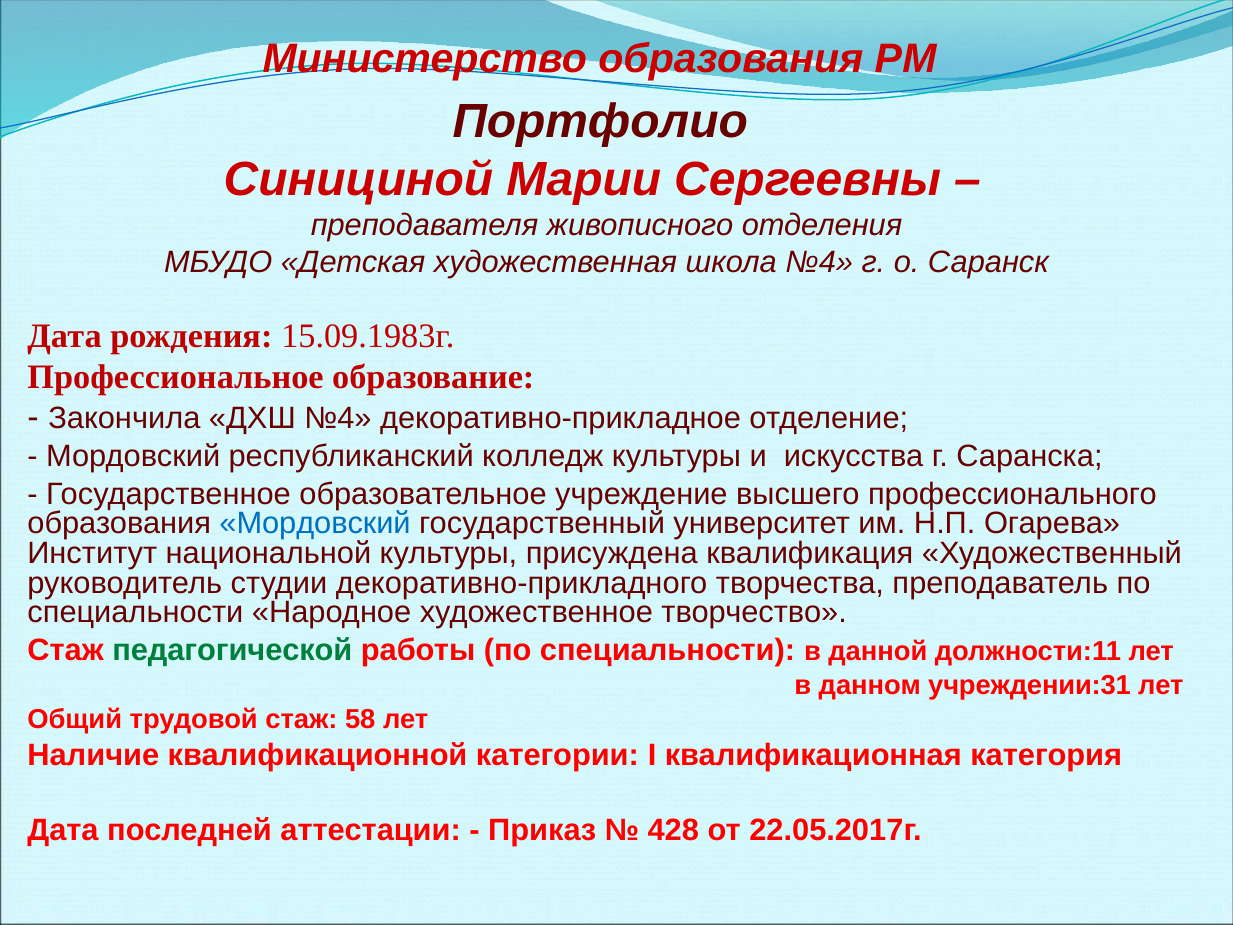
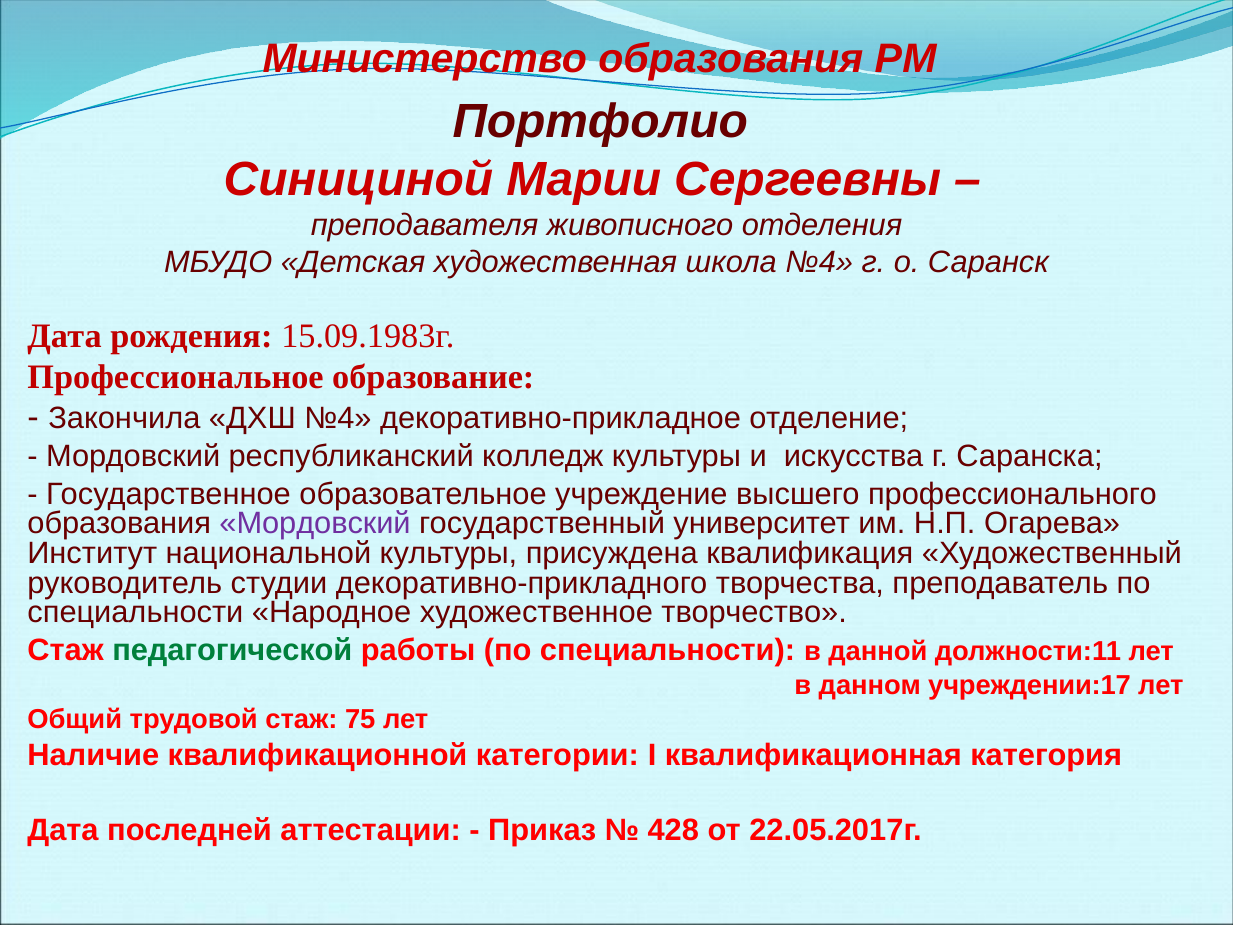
Мордовский at (315, 524) colour: blue -> purple
учреждении:31: учреждении:31 -> учреждении:17
58: 58 -> 75
